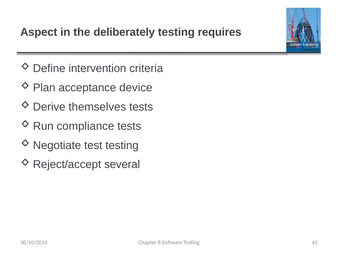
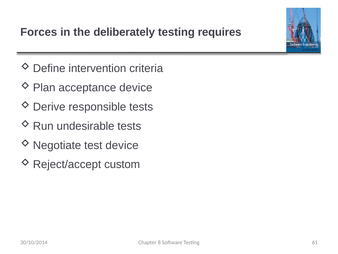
Aspect: Aspect -> Forces
themselves: themselves -> responsible
compliance: compliance -> undesirable
test testing: testing -> device
several: several -> custom
